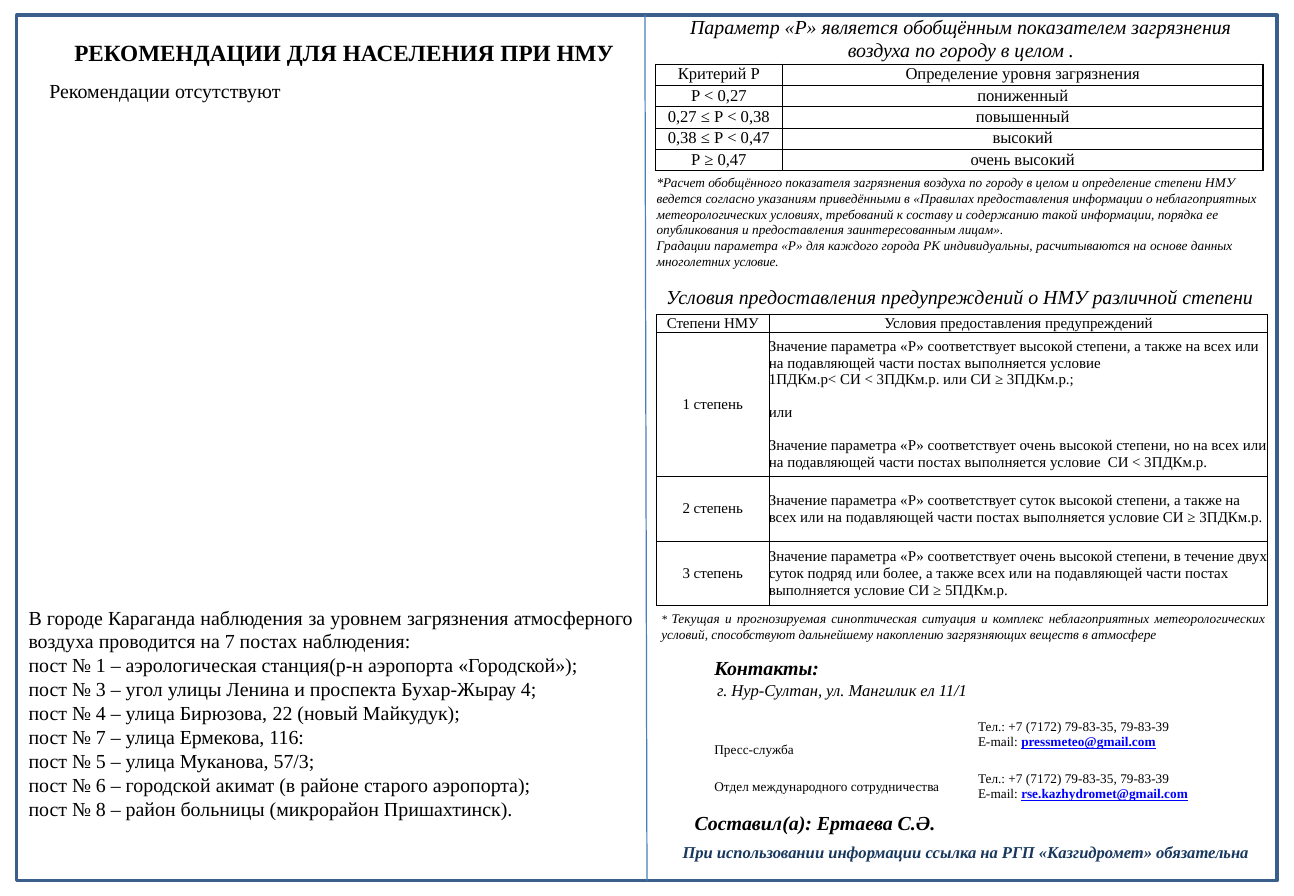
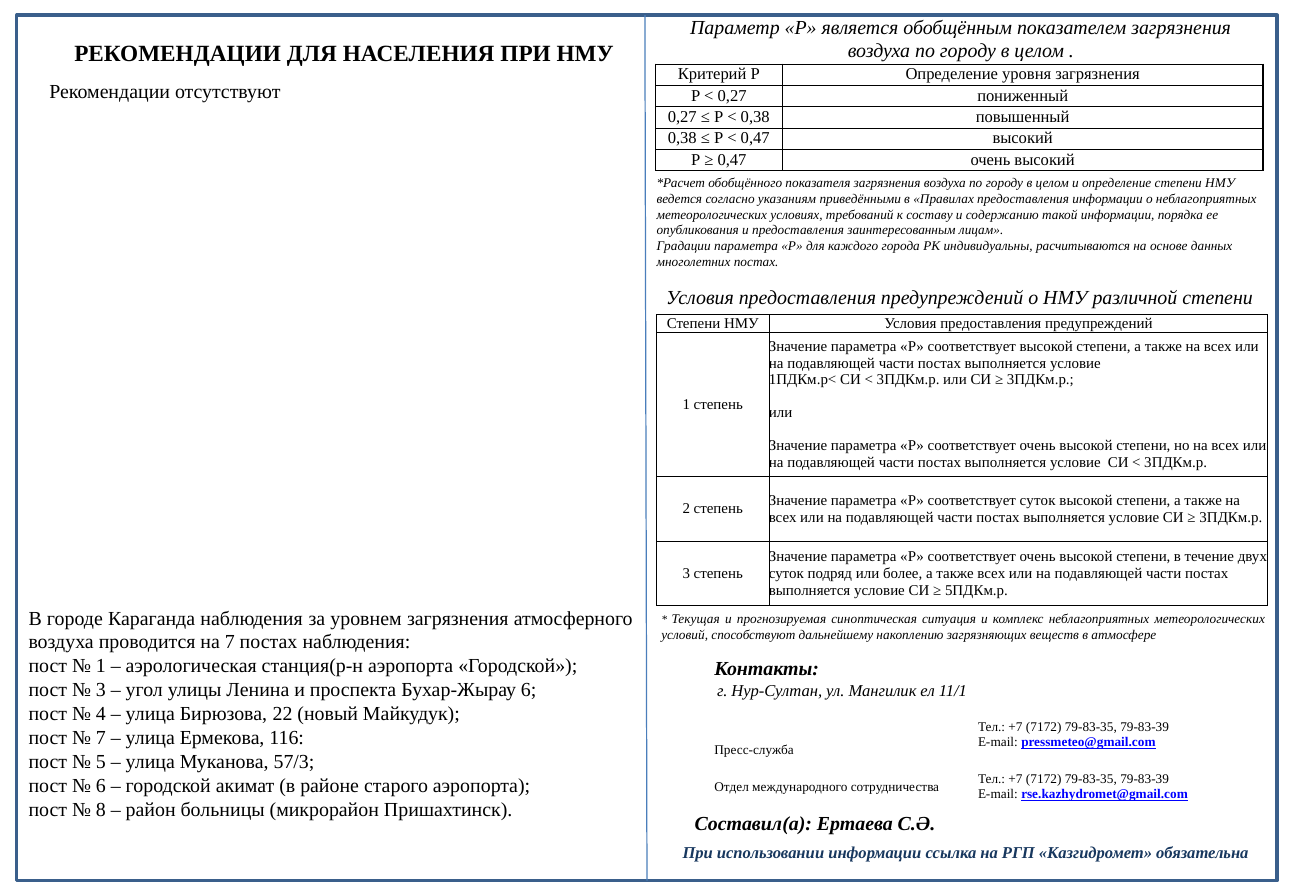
многолетних условие: условие -> постах
Бухар-Жырау 4: 4 -> 6
